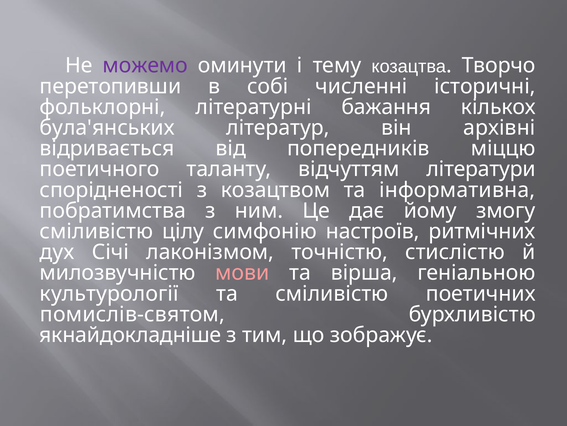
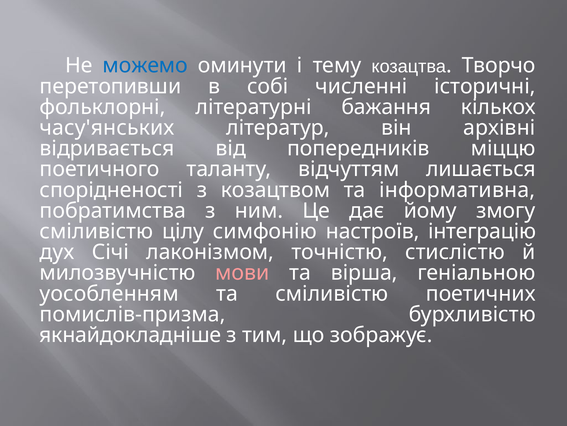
можемо colour: purple -> blue
була'янських: була'янських -> часу'янських
літератури: літератури -> лишається
ритмічних: ритмічних -> інтеграцію
культурології: культурології -> уособленням
помислів-святом: помислів-святом -> помислів-призма
